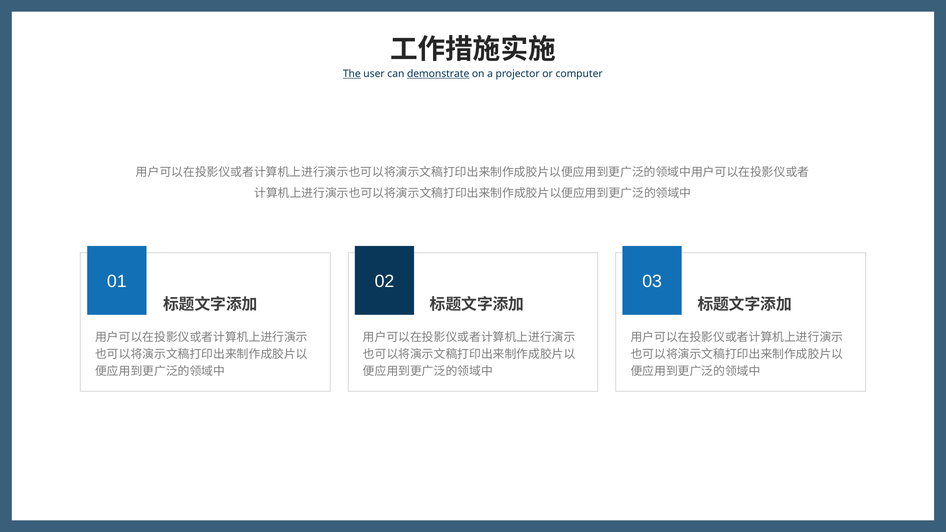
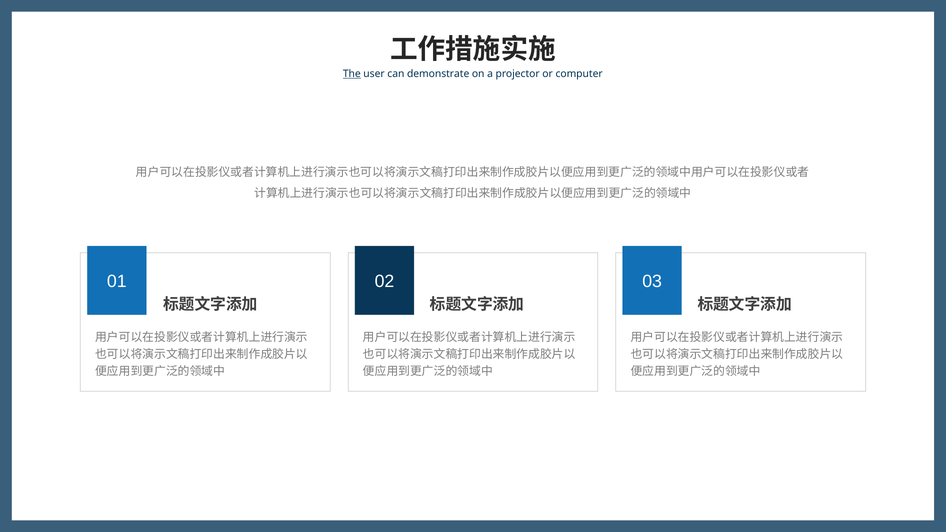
demonstrate underline: present -> none
